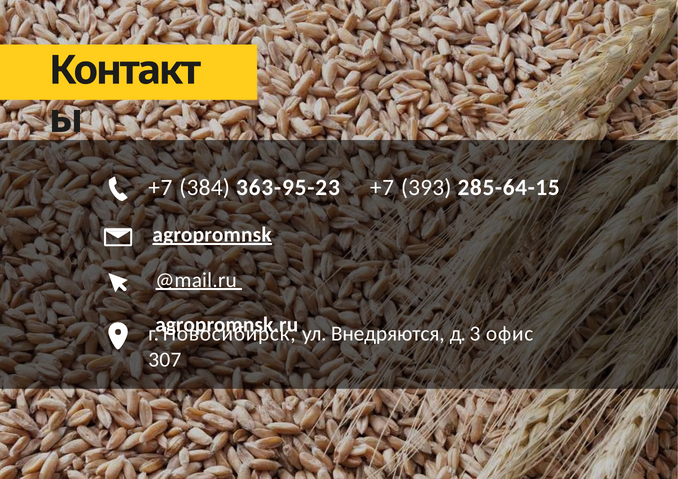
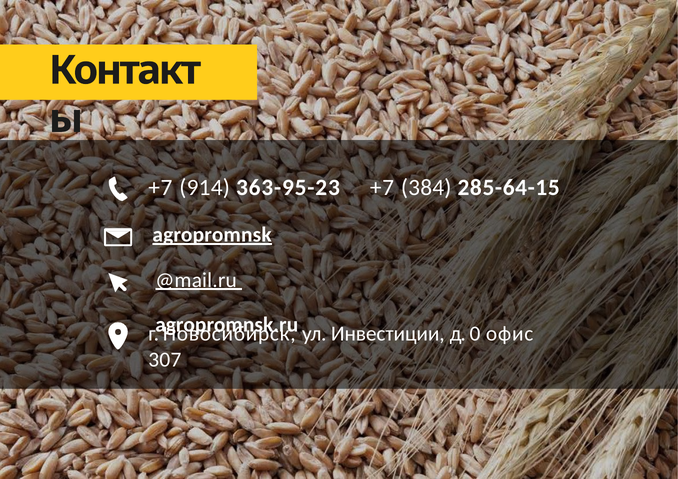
393: 393 -> 384
384: 384 -> 914
Внедряются: Внедряются -> Инвестиции
3: 3 -> 0
